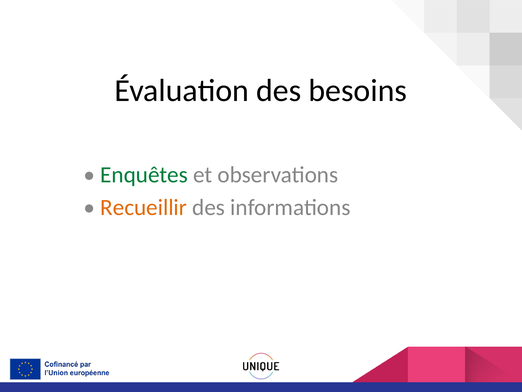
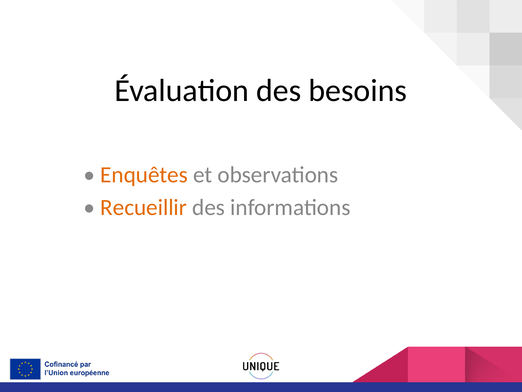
Enquêtes colour: green -> orange
